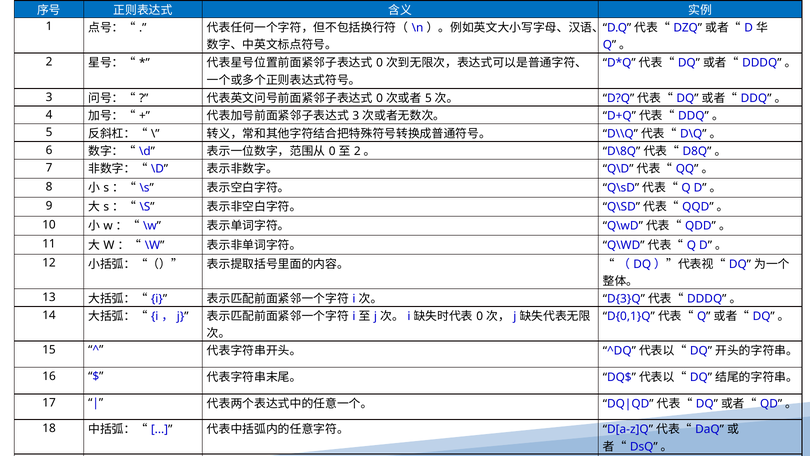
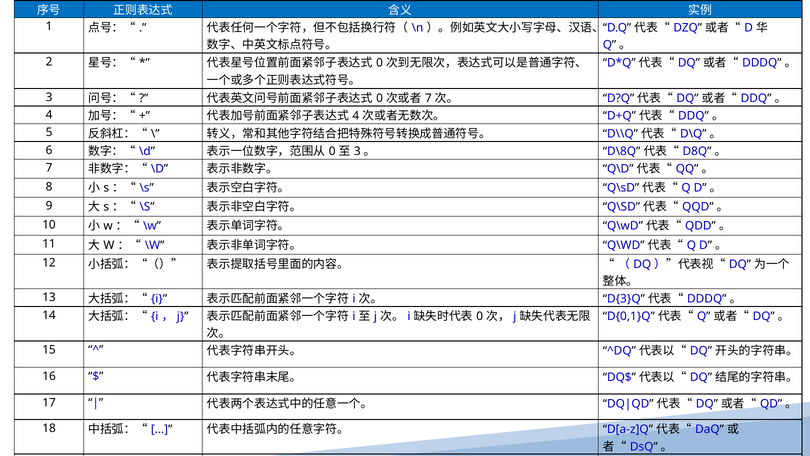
5 at (428, 98): 5 -> 7
3 at (356, 116): 3 -> 4
2 at (357, 151): 2 -> 3
